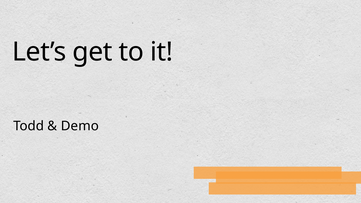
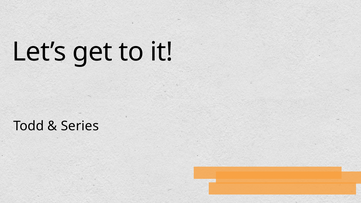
Demo: Demo -> Series
